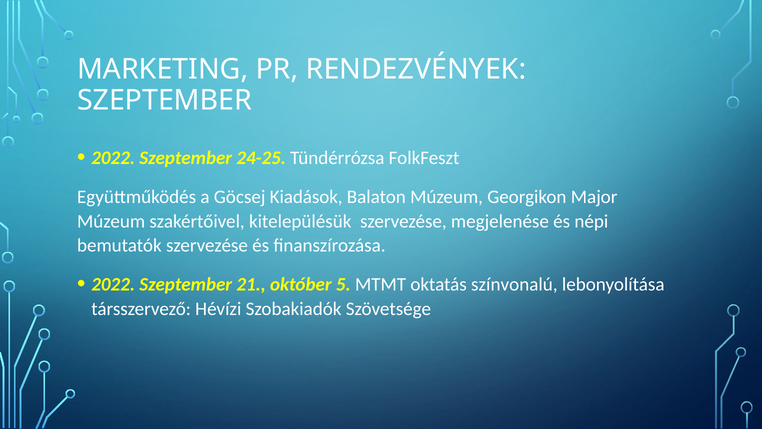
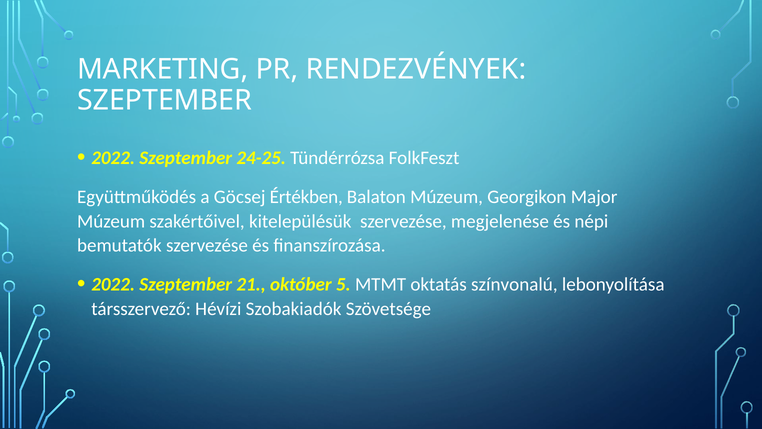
Kiadások: Kiadások -> Értékben
